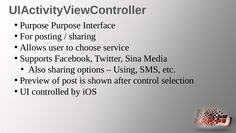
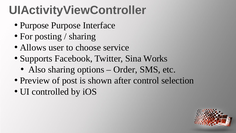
Media: Media -> Works
Using: Using -> Order
